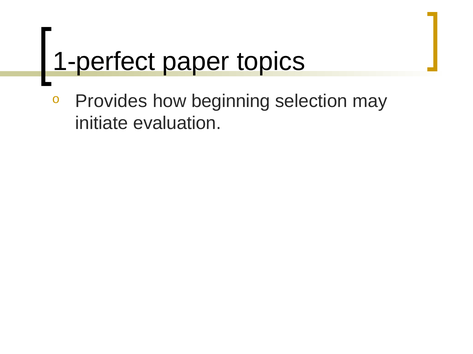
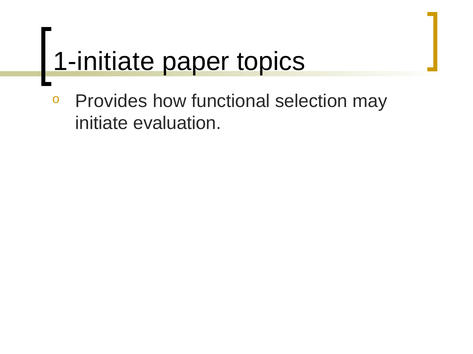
1-perfect: 1-perfect -> 1-initiate
beginning: beginning -> functional
